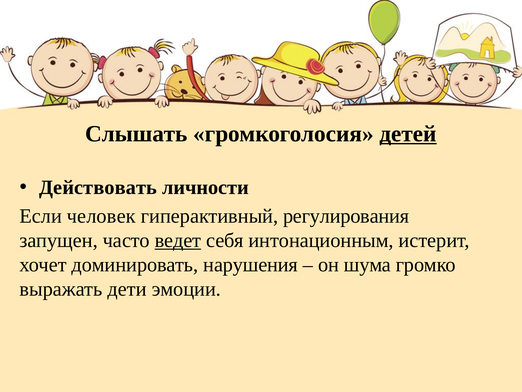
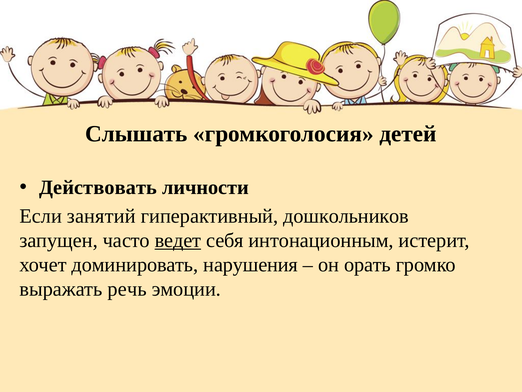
детей underline: present -> none
человек: человек -> занятий
регулирования: регулирования -> дошкольников
шума: шума -> орать
дети: дети -> речь
